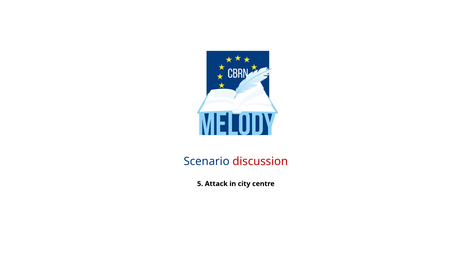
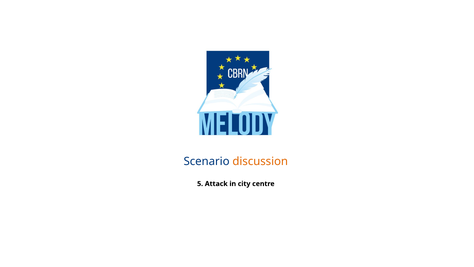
discussion colour: red -> orange
